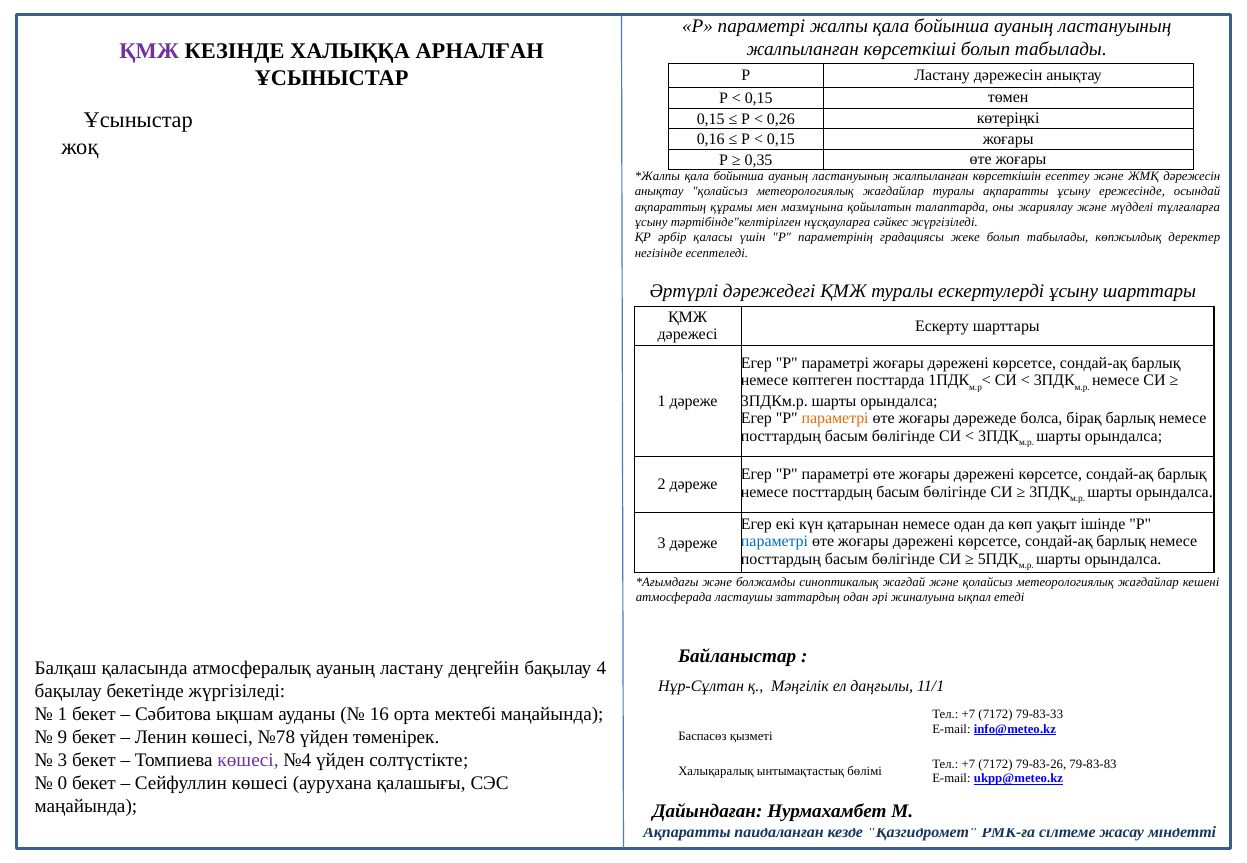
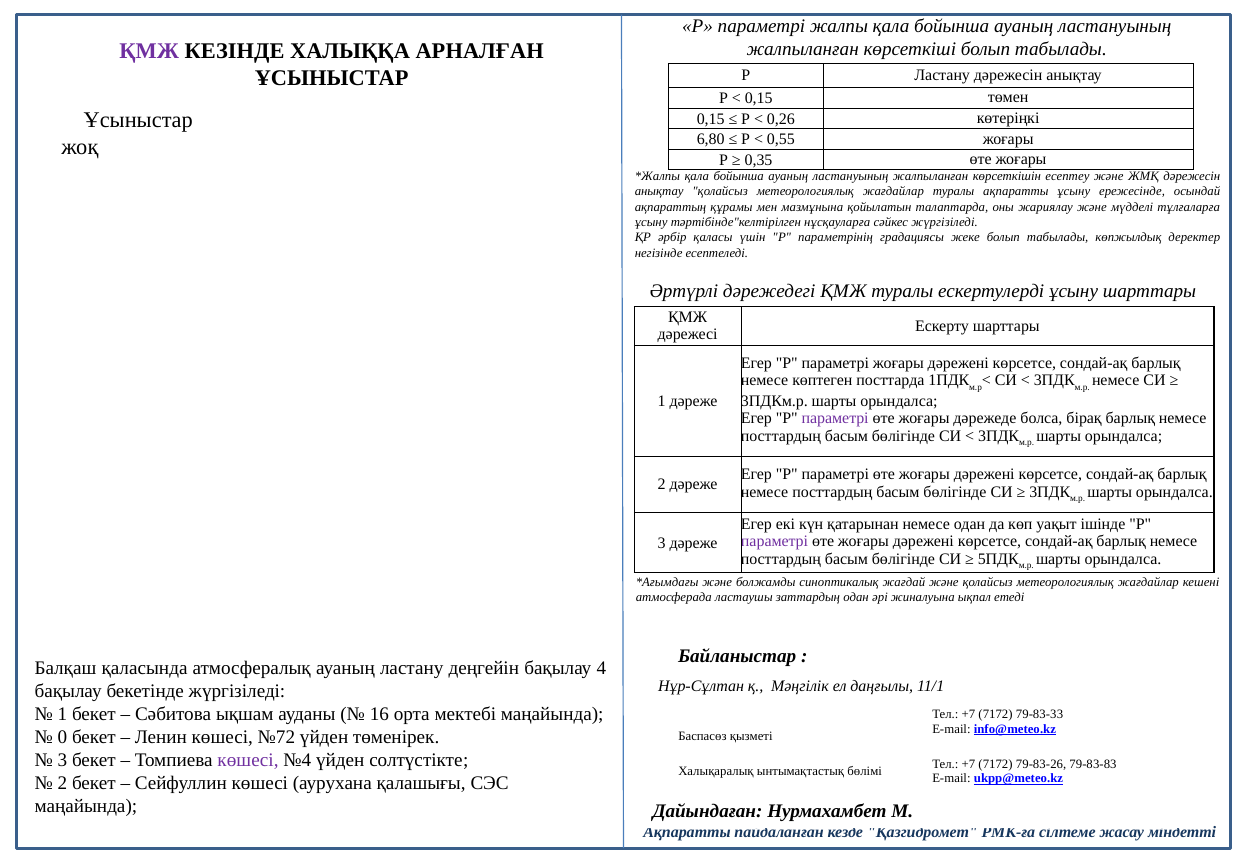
0,16: 0,16 -> 6,80
0,15 at (781, 140): 0,15 -> 0,55
параметрі at (835, 419) colour: orange -> purple
параметрі at (775, 542) colour: blue -> purple
9: 9 -> 0
№78: №78 -> №72
0 at (62, 784): 0 -> 2
